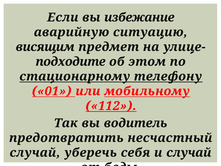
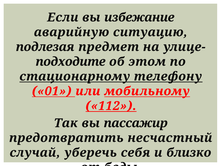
висящим: висящим -> подлезая
водитель: водитель -> пассажир
и случай: случай -> близко
